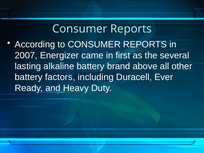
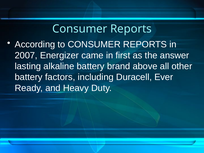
several: several -> answer
